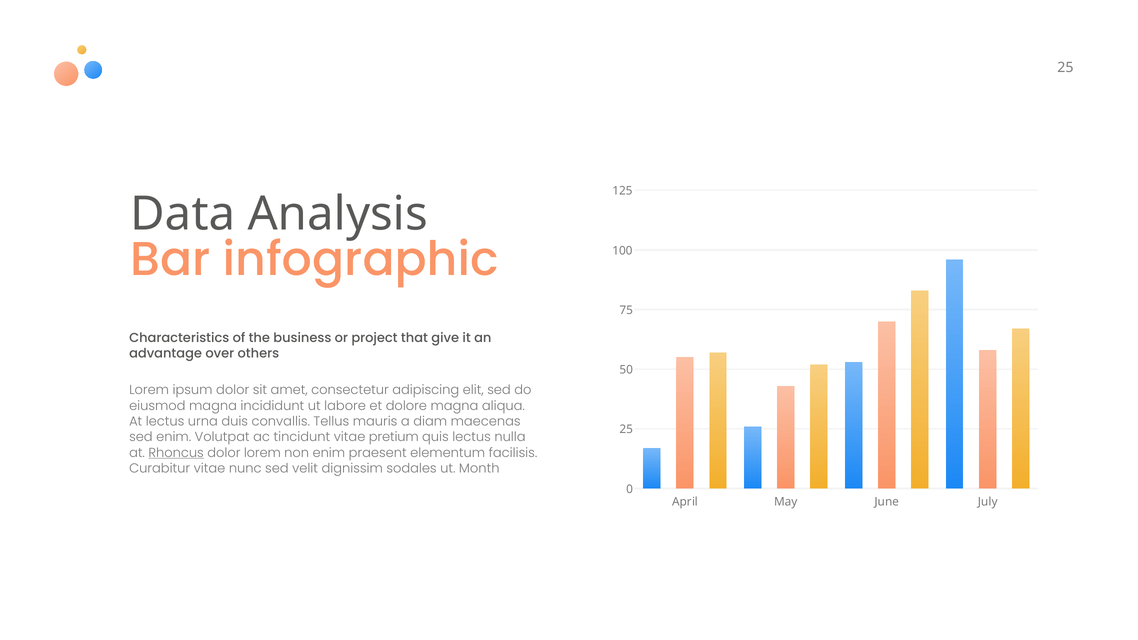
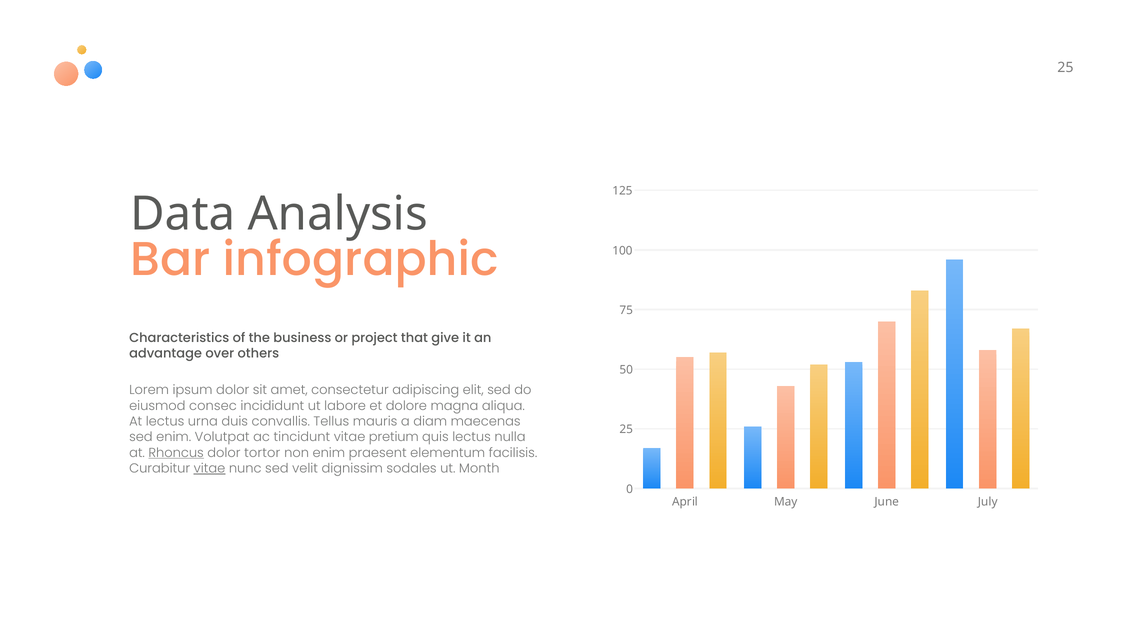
eiusmod magna: magna -> consec
dolor lorem: lorem -> tortor
vitae at (210, 468) underline: none -> present
